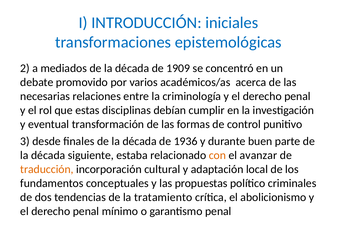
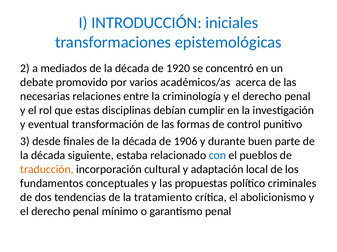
1909: 1909 -> 1920
1936: 1936 -> 1906
con colour: orange -> blue
avanzar: avanzar -> pueblos
